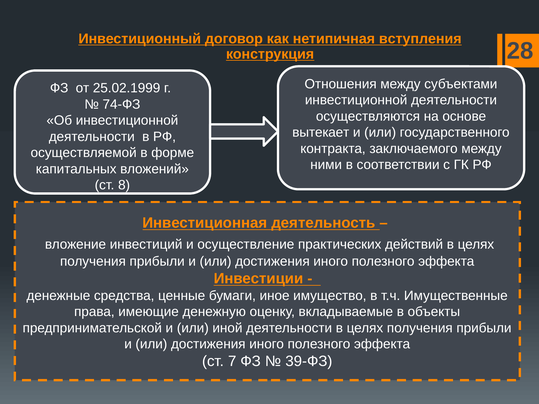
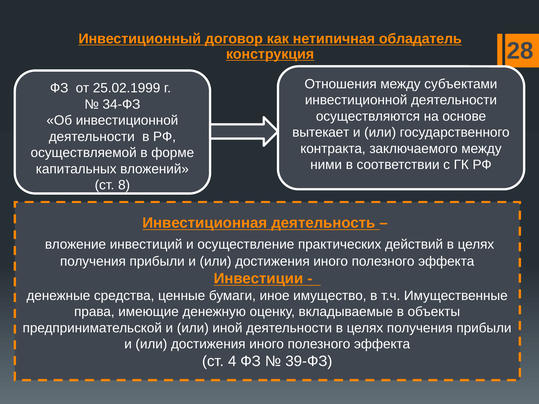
вступления: вступления -> обладатель
74-ФЗ: 74-ФЗ -> 34-ФЗ
7: 7 -> 4
